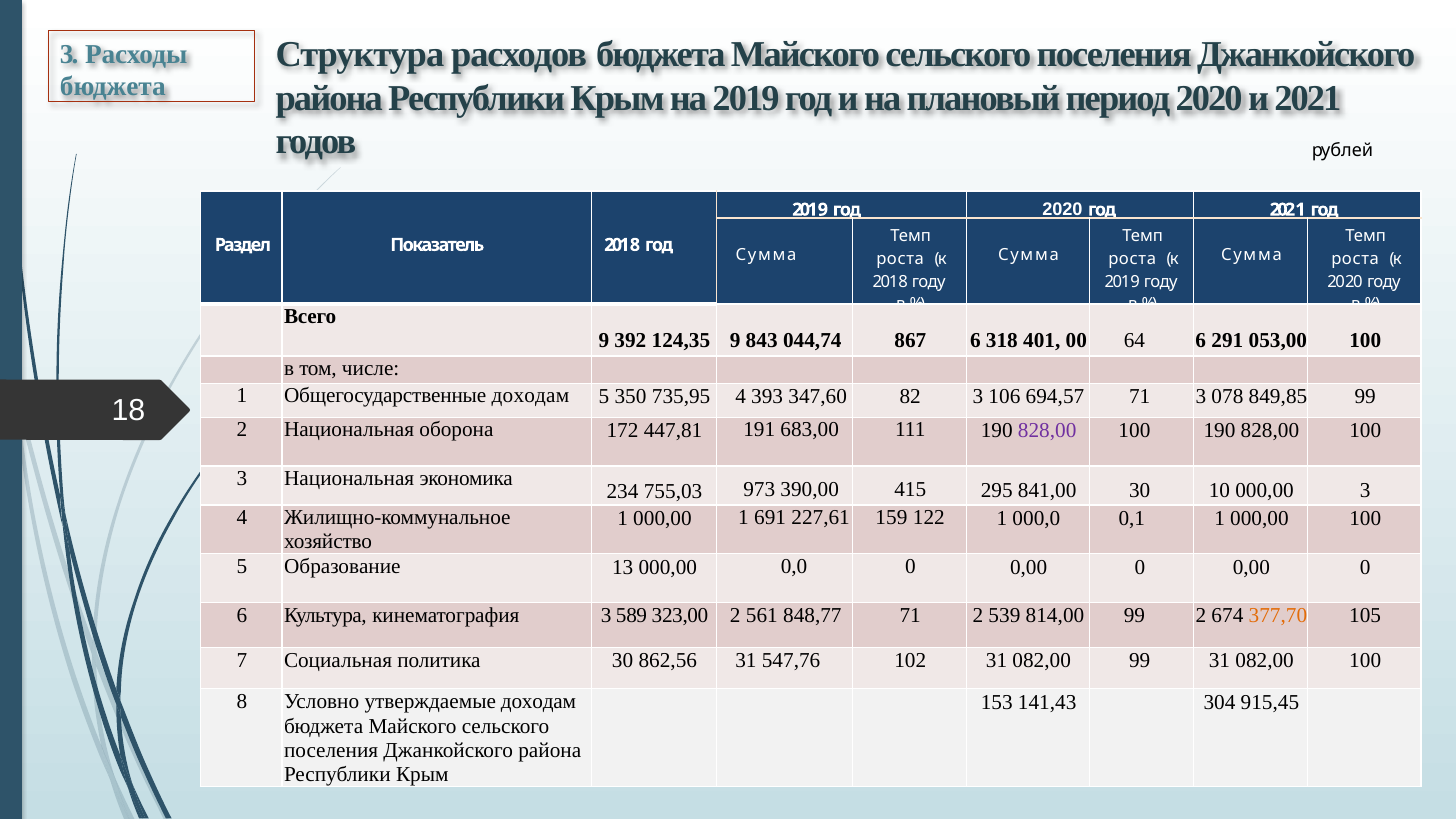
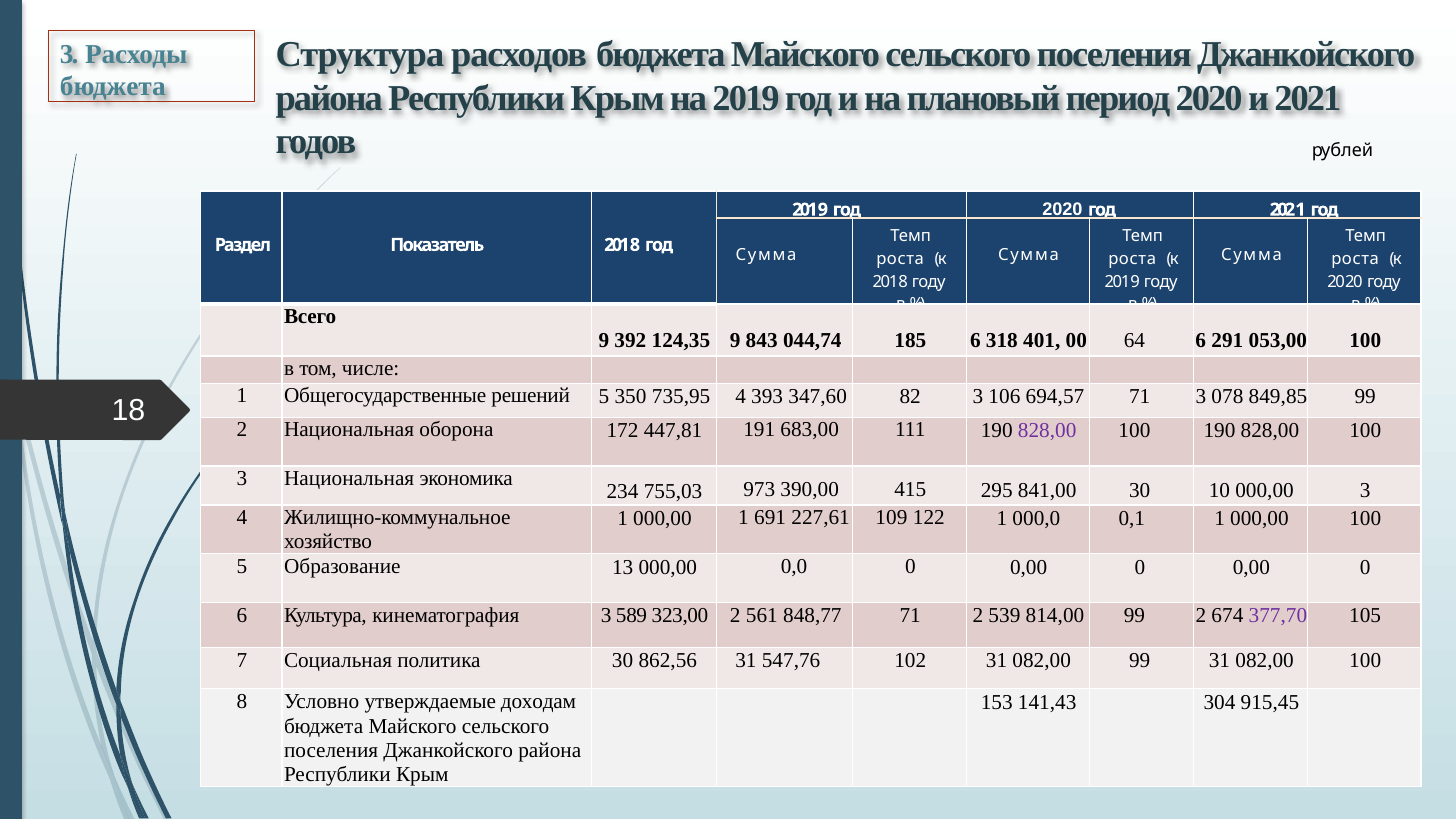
867: 867 -> 185
Общегосударственные доходам: доходам -> решений
159: 159 -> 109
377,70 colour: orange -> purple
